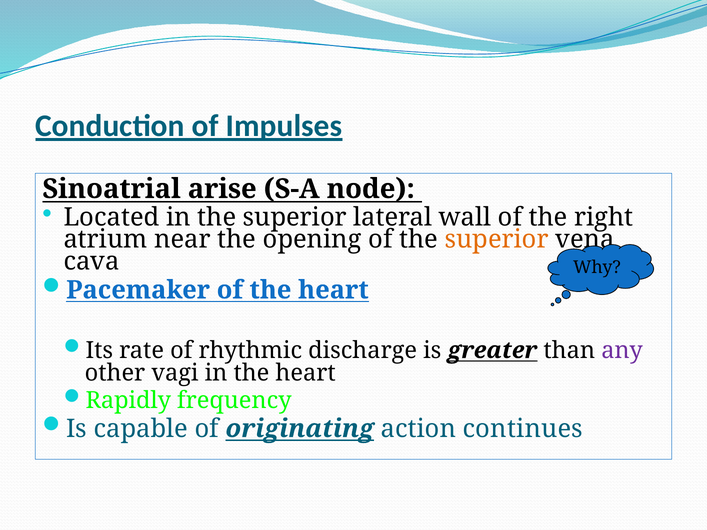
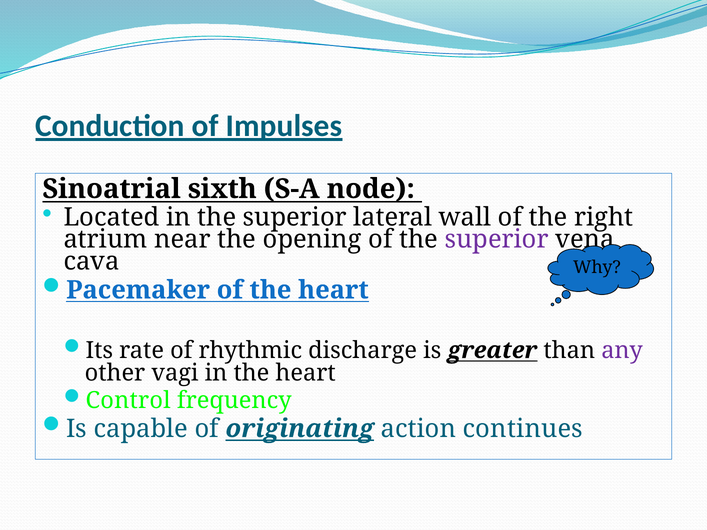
arise: arise -> sixth
superior at (497, 239) colour: orange -> purple
Rapidly: Rapidly -> Control
